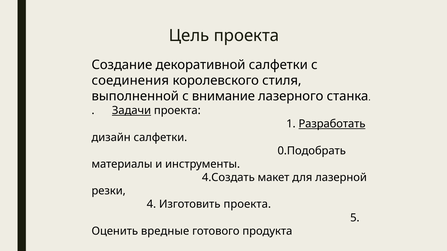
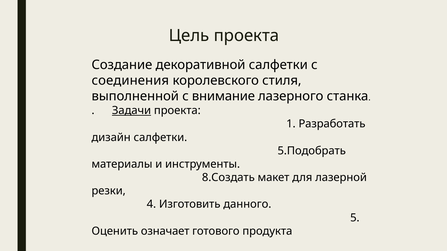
Разработать underline: present -> none
0.Подобрать: 0.Подобрать -> 5.Подобрать
4.Создать: 4.Создать -> 8.Создать
Изготовить проекта: проекта -> данного
вредные: вредные -> означает
